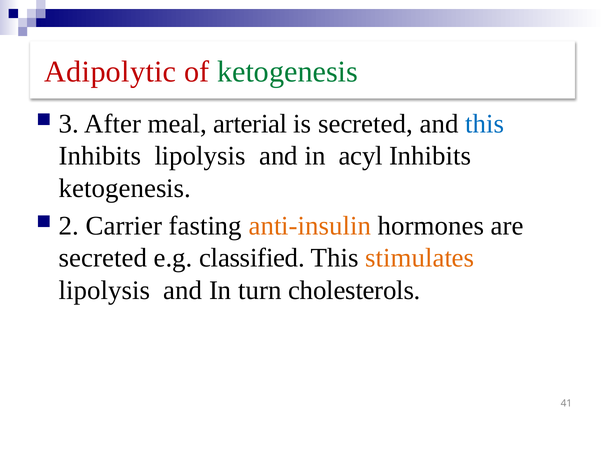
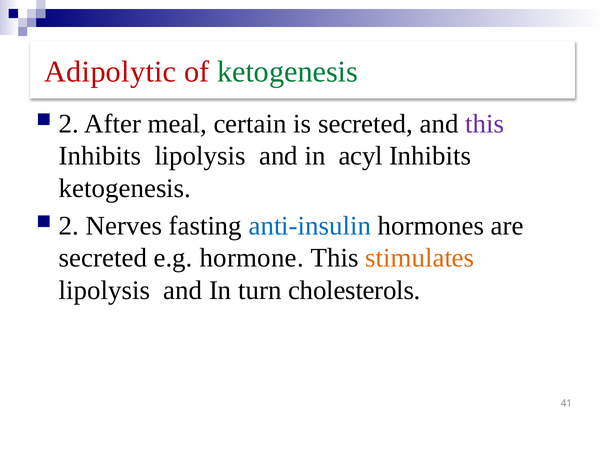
3 at (69, 124): 3 -> 2
arterial: arterial -> certain
this at (485, 124) colour: blue -> purple
Carrier: Carrier -> Nerves
anti-insulin colour: orange -> blue
classified: classified -> hormone
